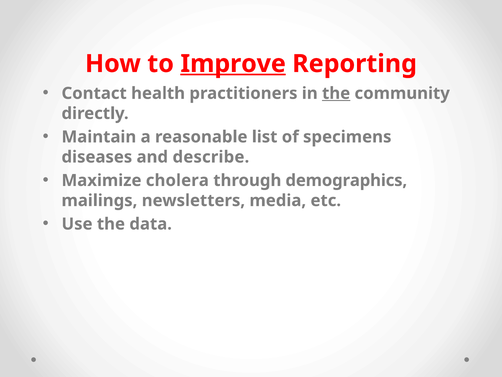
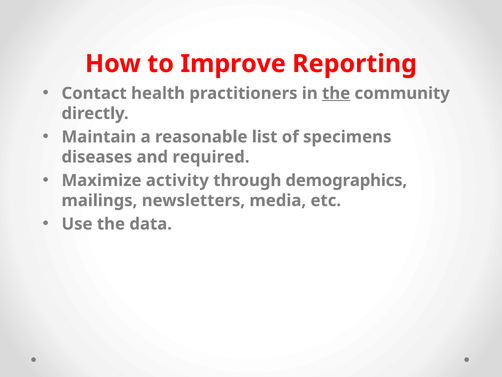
Improve underline: present -> none
describe: describe -> required
cholera: cholera -> activity
